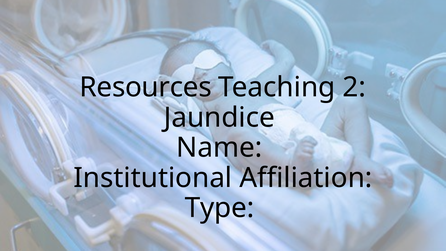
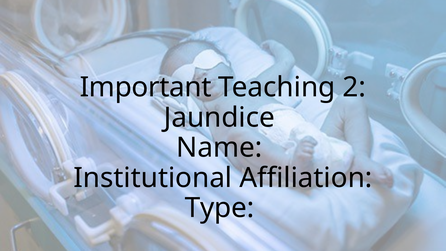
Resources: Resources -> Important
